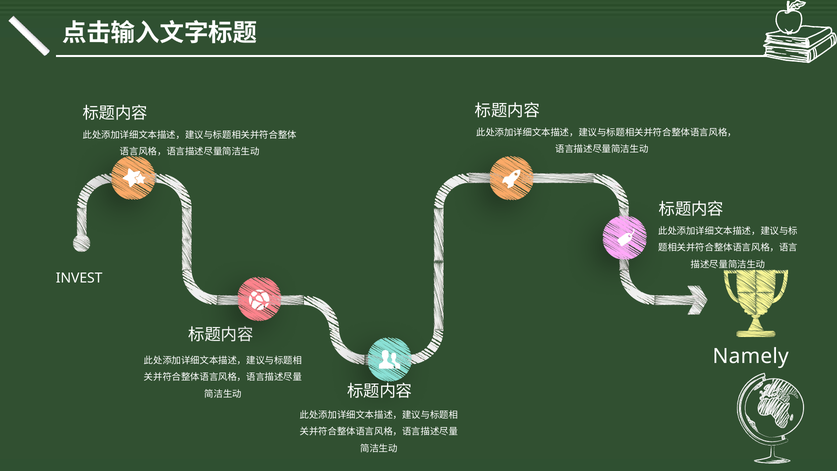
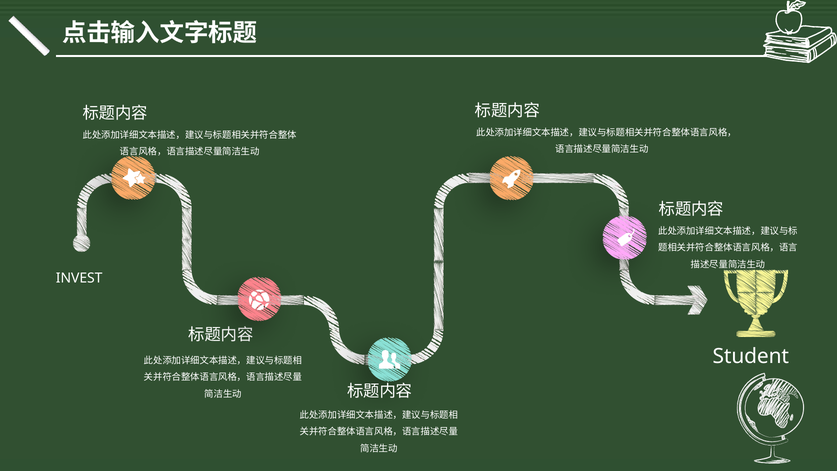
Namely: Namely -> Student
